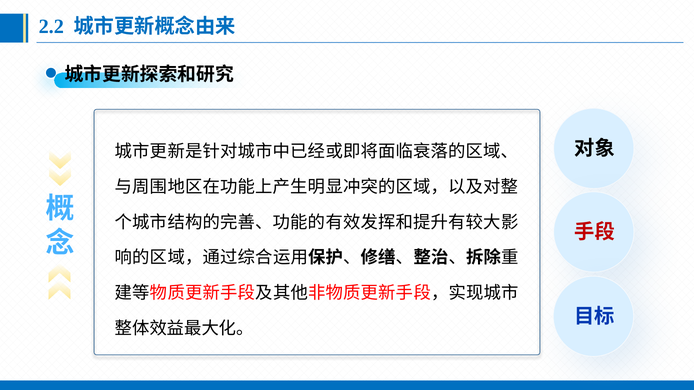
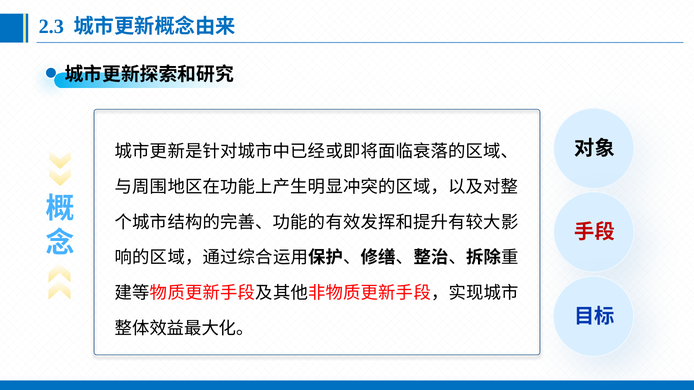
2.2: 2.2 -> 2.3
